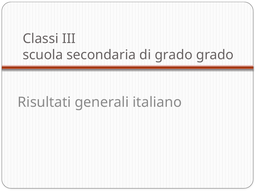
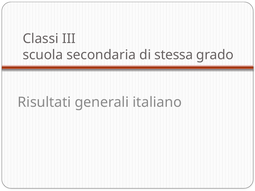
di grado: grado -> stessa
